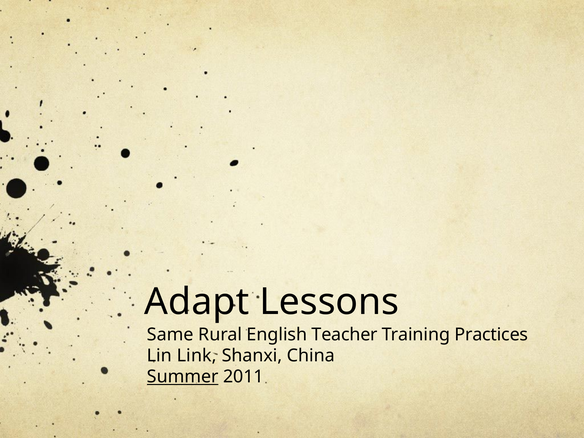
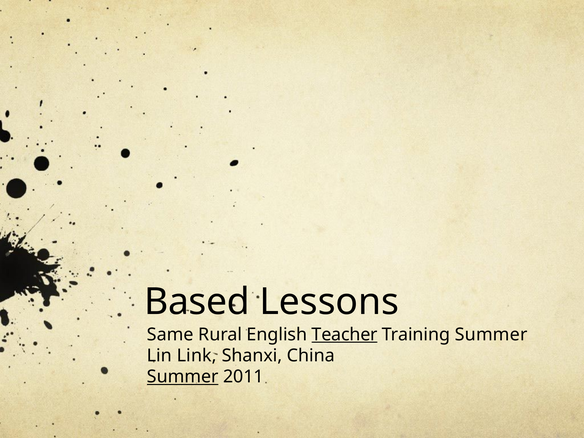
Adapt: Adapt -> Based
Teacher underline: none -> present
Training Practices: Practices -> Summer
